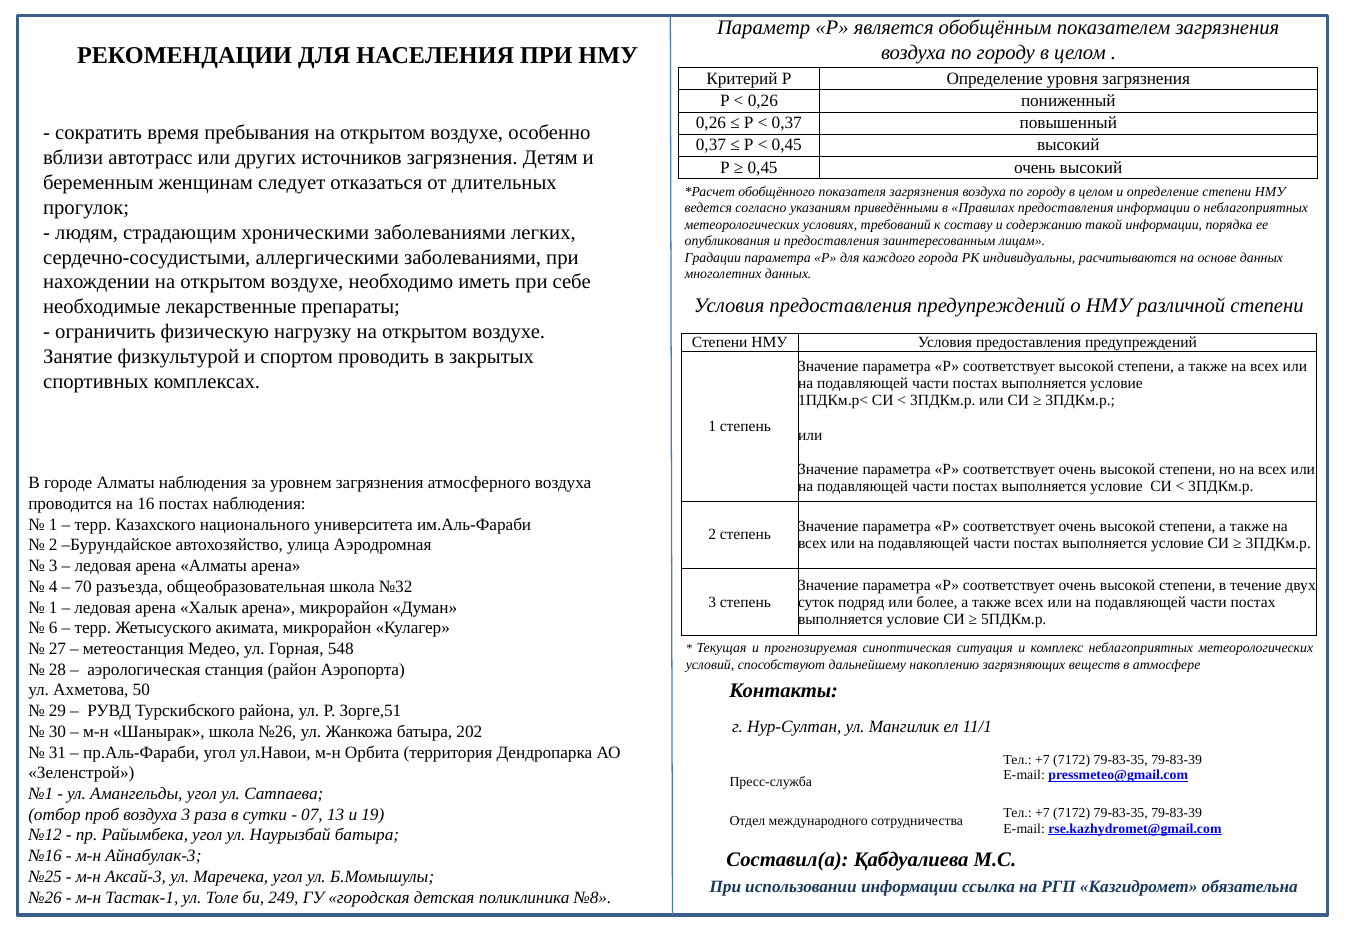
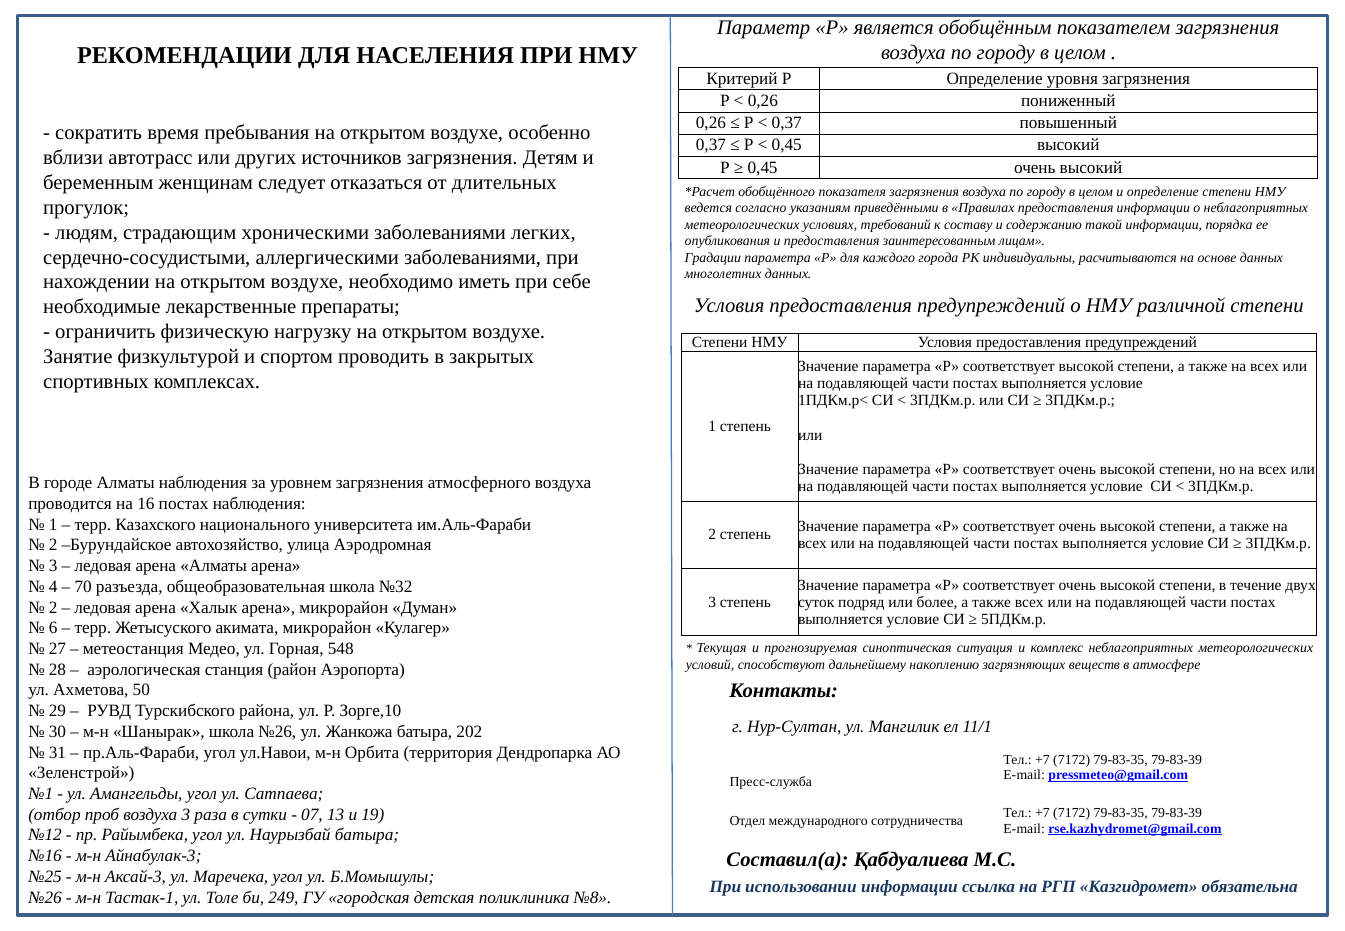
1 at (53, 607): 1 -> 2
Зорге,51: Зорге,51 -> Зорге,10
